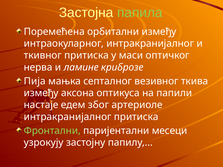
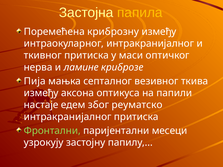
папила colour: light green -> yellow
орбитални: орбитални -> криброзну
артериоле: артериоле -> реуматско
